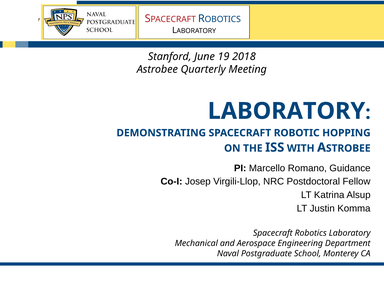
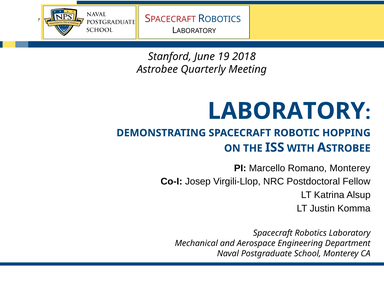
Romano Guidance: Guidance -> Monterey
